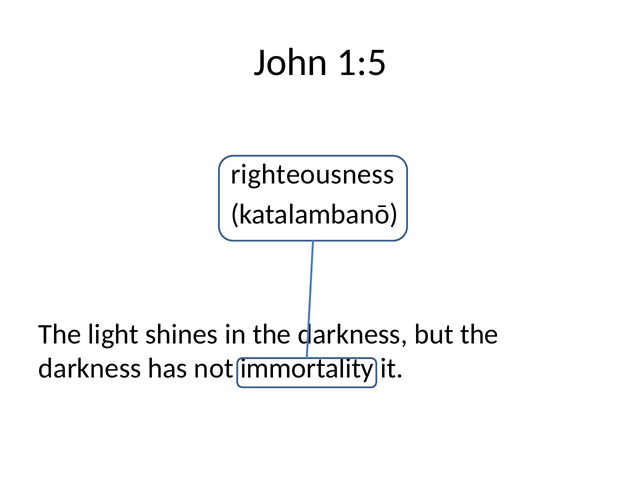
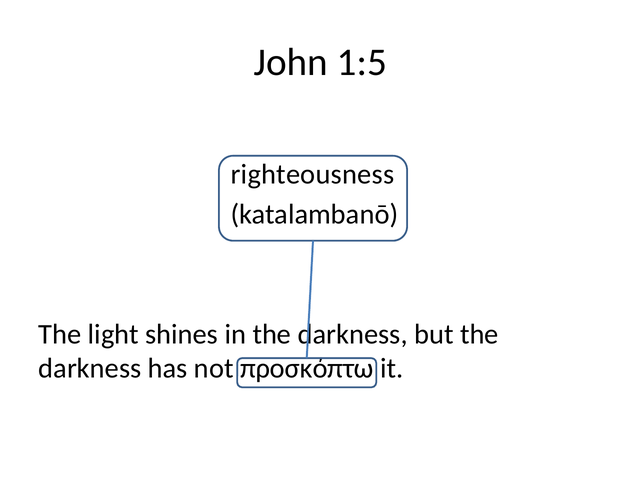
immortality: immortality -> προσκόπτω
